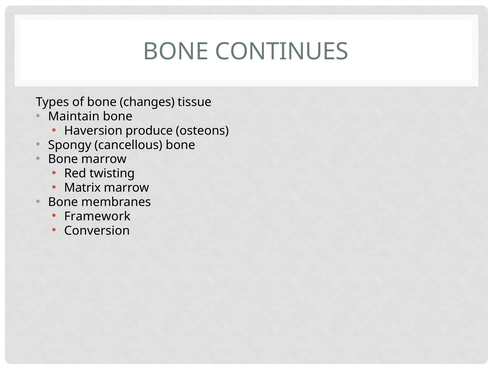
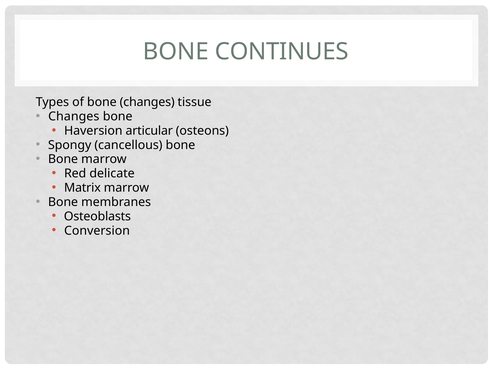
Maintain at (74, 117): Maintain -> Changes
produce: produce -> articular
twisting: twisting -> delicate
Framework: Framework -> Osteoblasts
